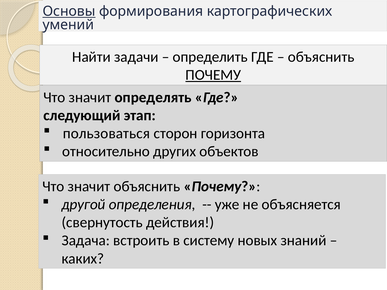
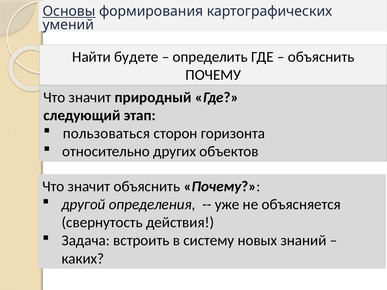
задачи: задачи -> будете
ПОЧЕМУ at (213, 75) underline: present -> none
определять: определять -> природный
